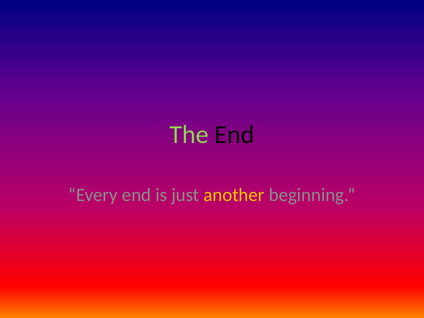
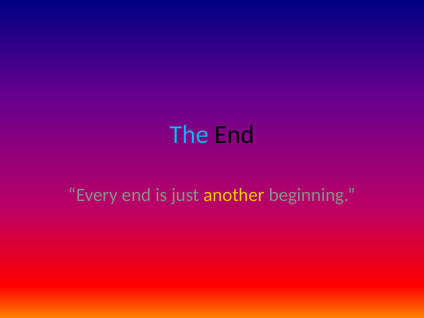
The colour: light green -> light blue
